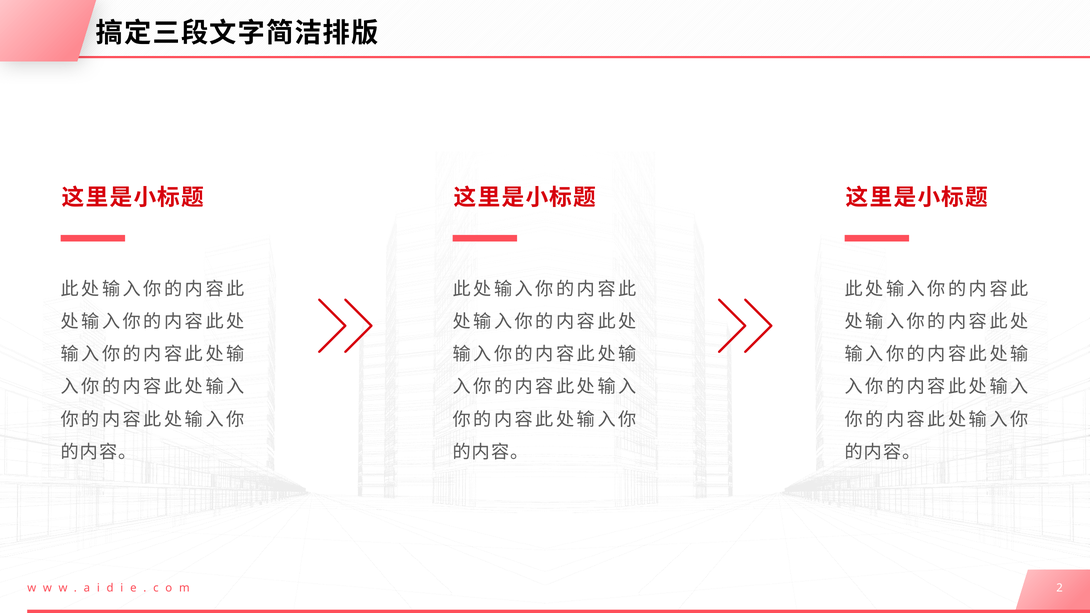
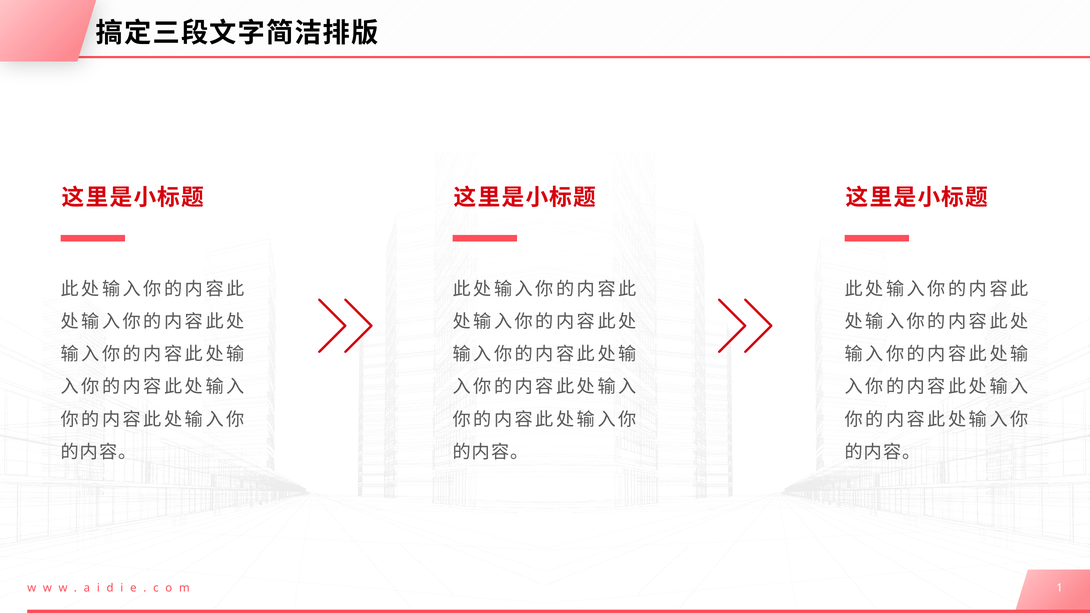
2: 2 -> 1
